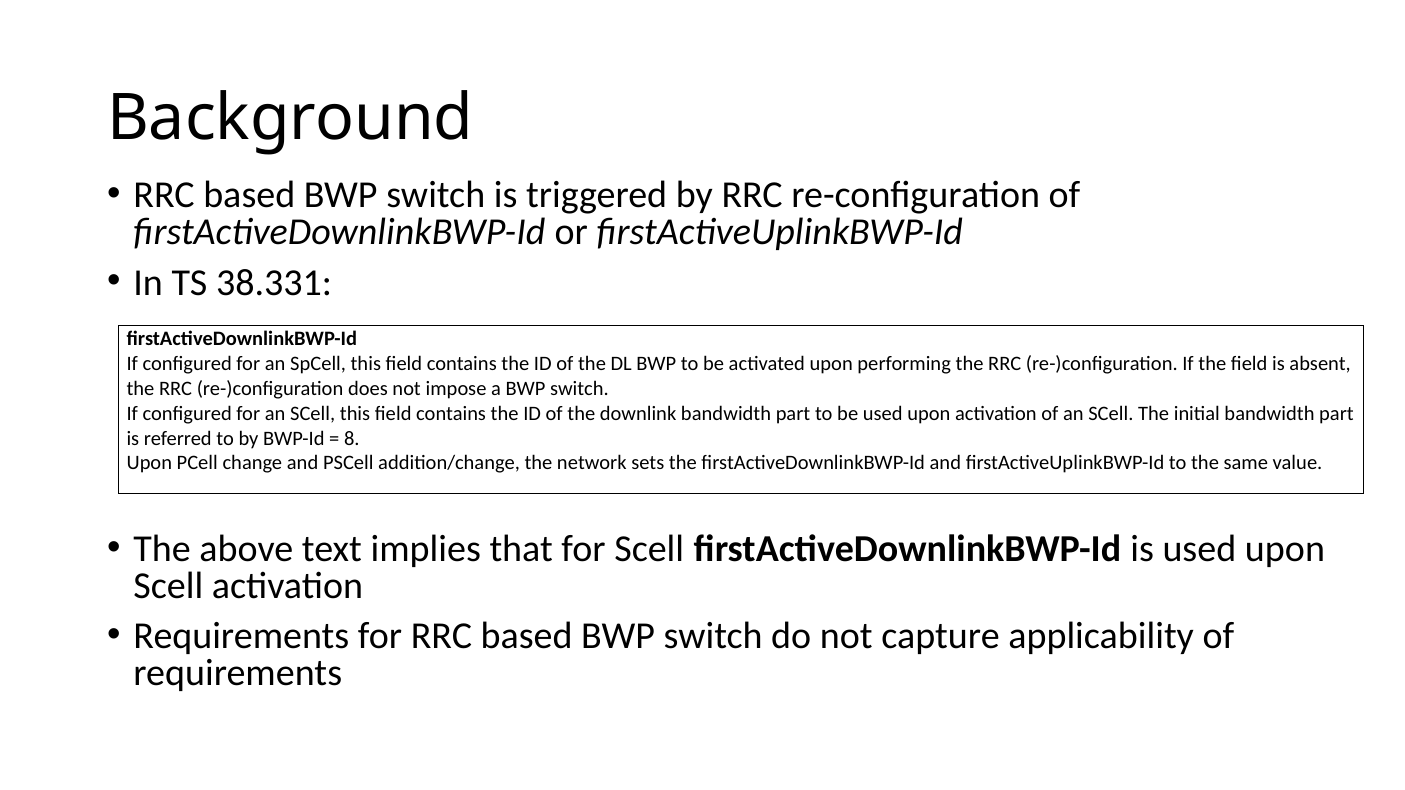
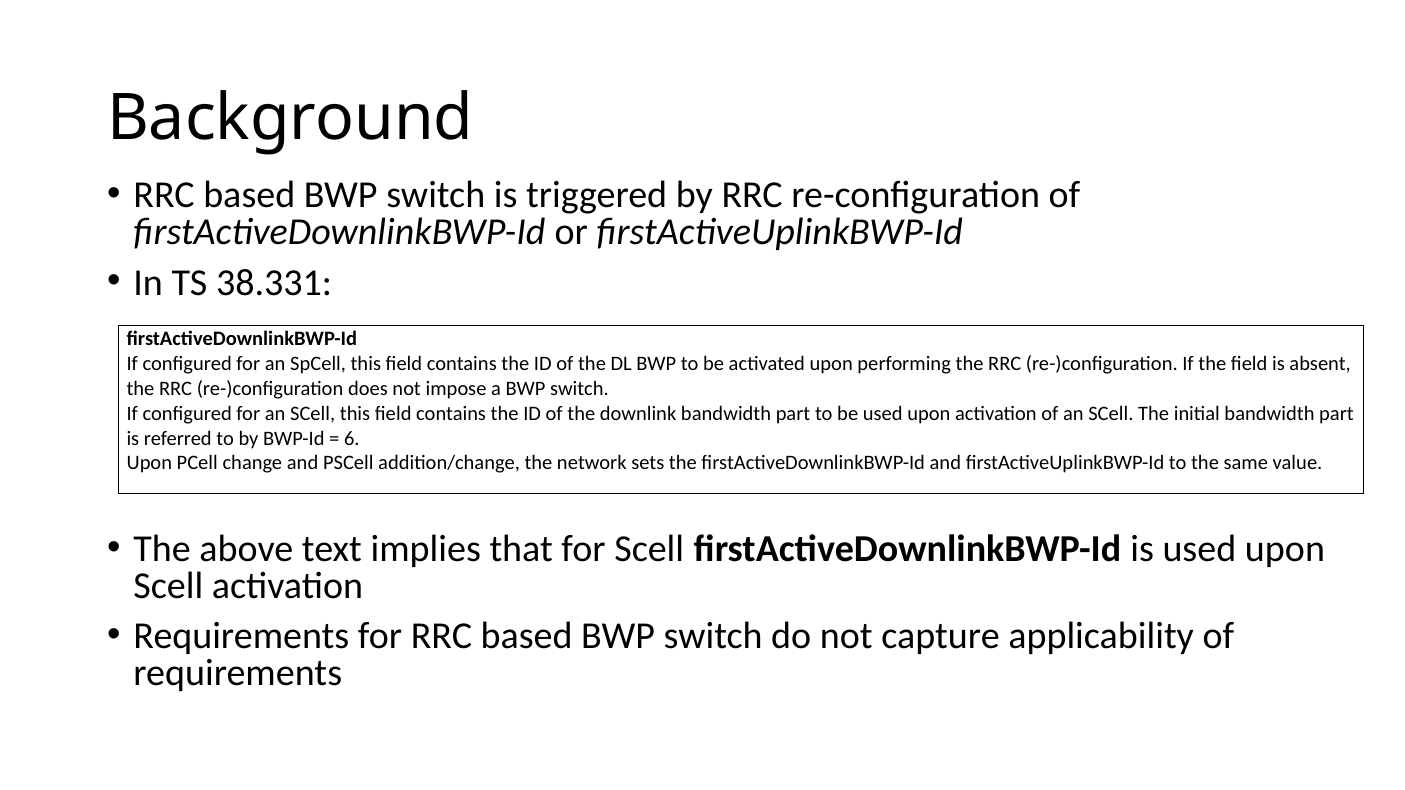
8: 8 -> 6
